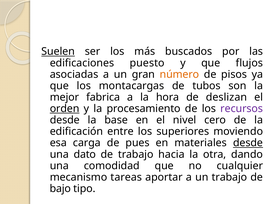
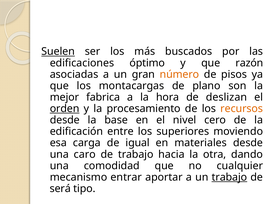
puesto: puesto -> óptimo
flujos: flujos -> razón
tubos: tubos -> plano
recursos colour: purple -> orange
pues: pues -> igual
desde at (248, 143) underline: present -> none
dato: dato -> caro
tareas: tareas -> entrar
trabajo at (229, 177) underline: none -> present
bajo: bajo -> será
